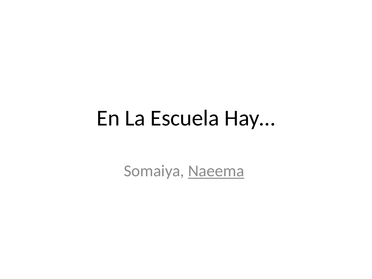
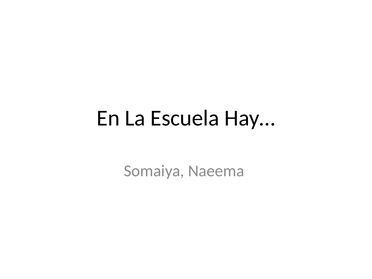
Naeema underline: present -> none
